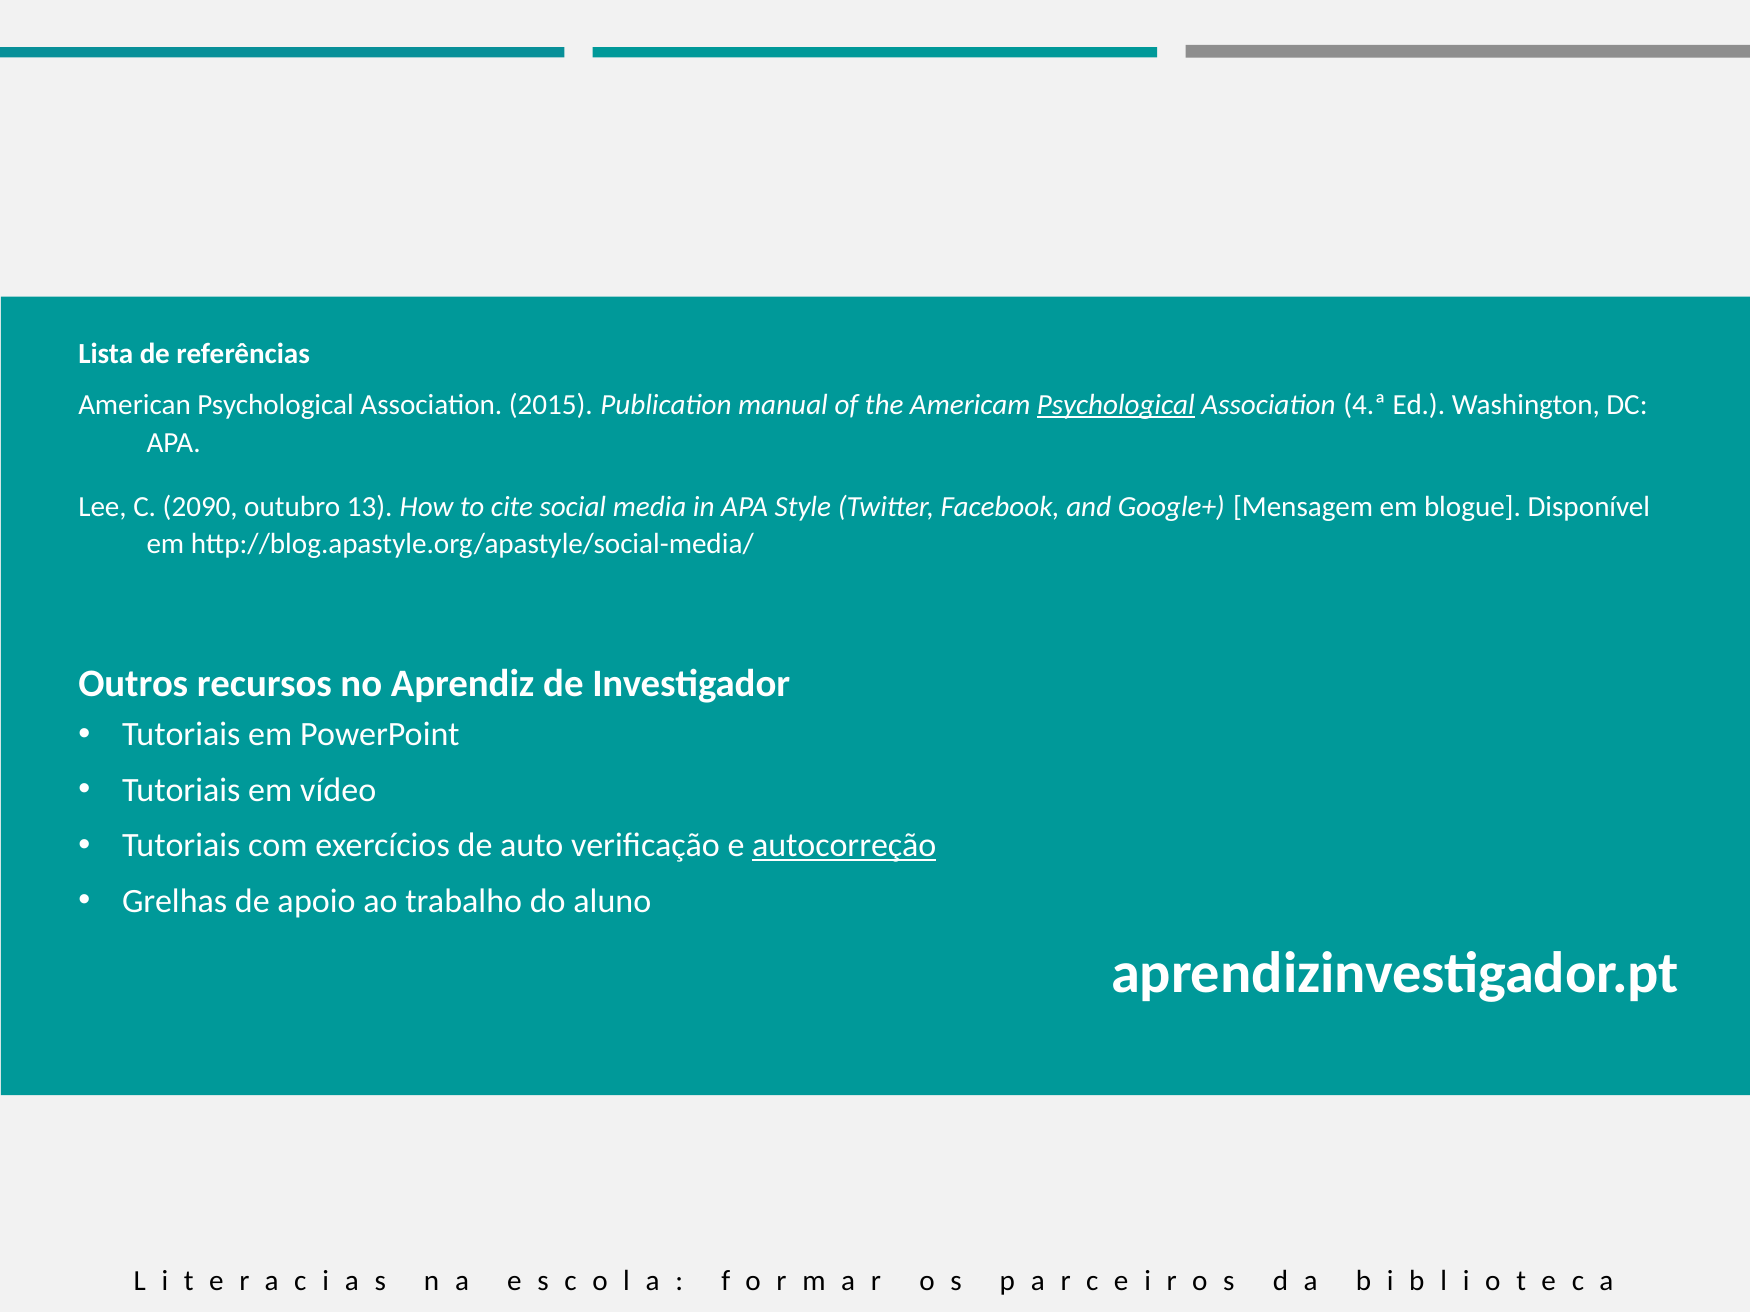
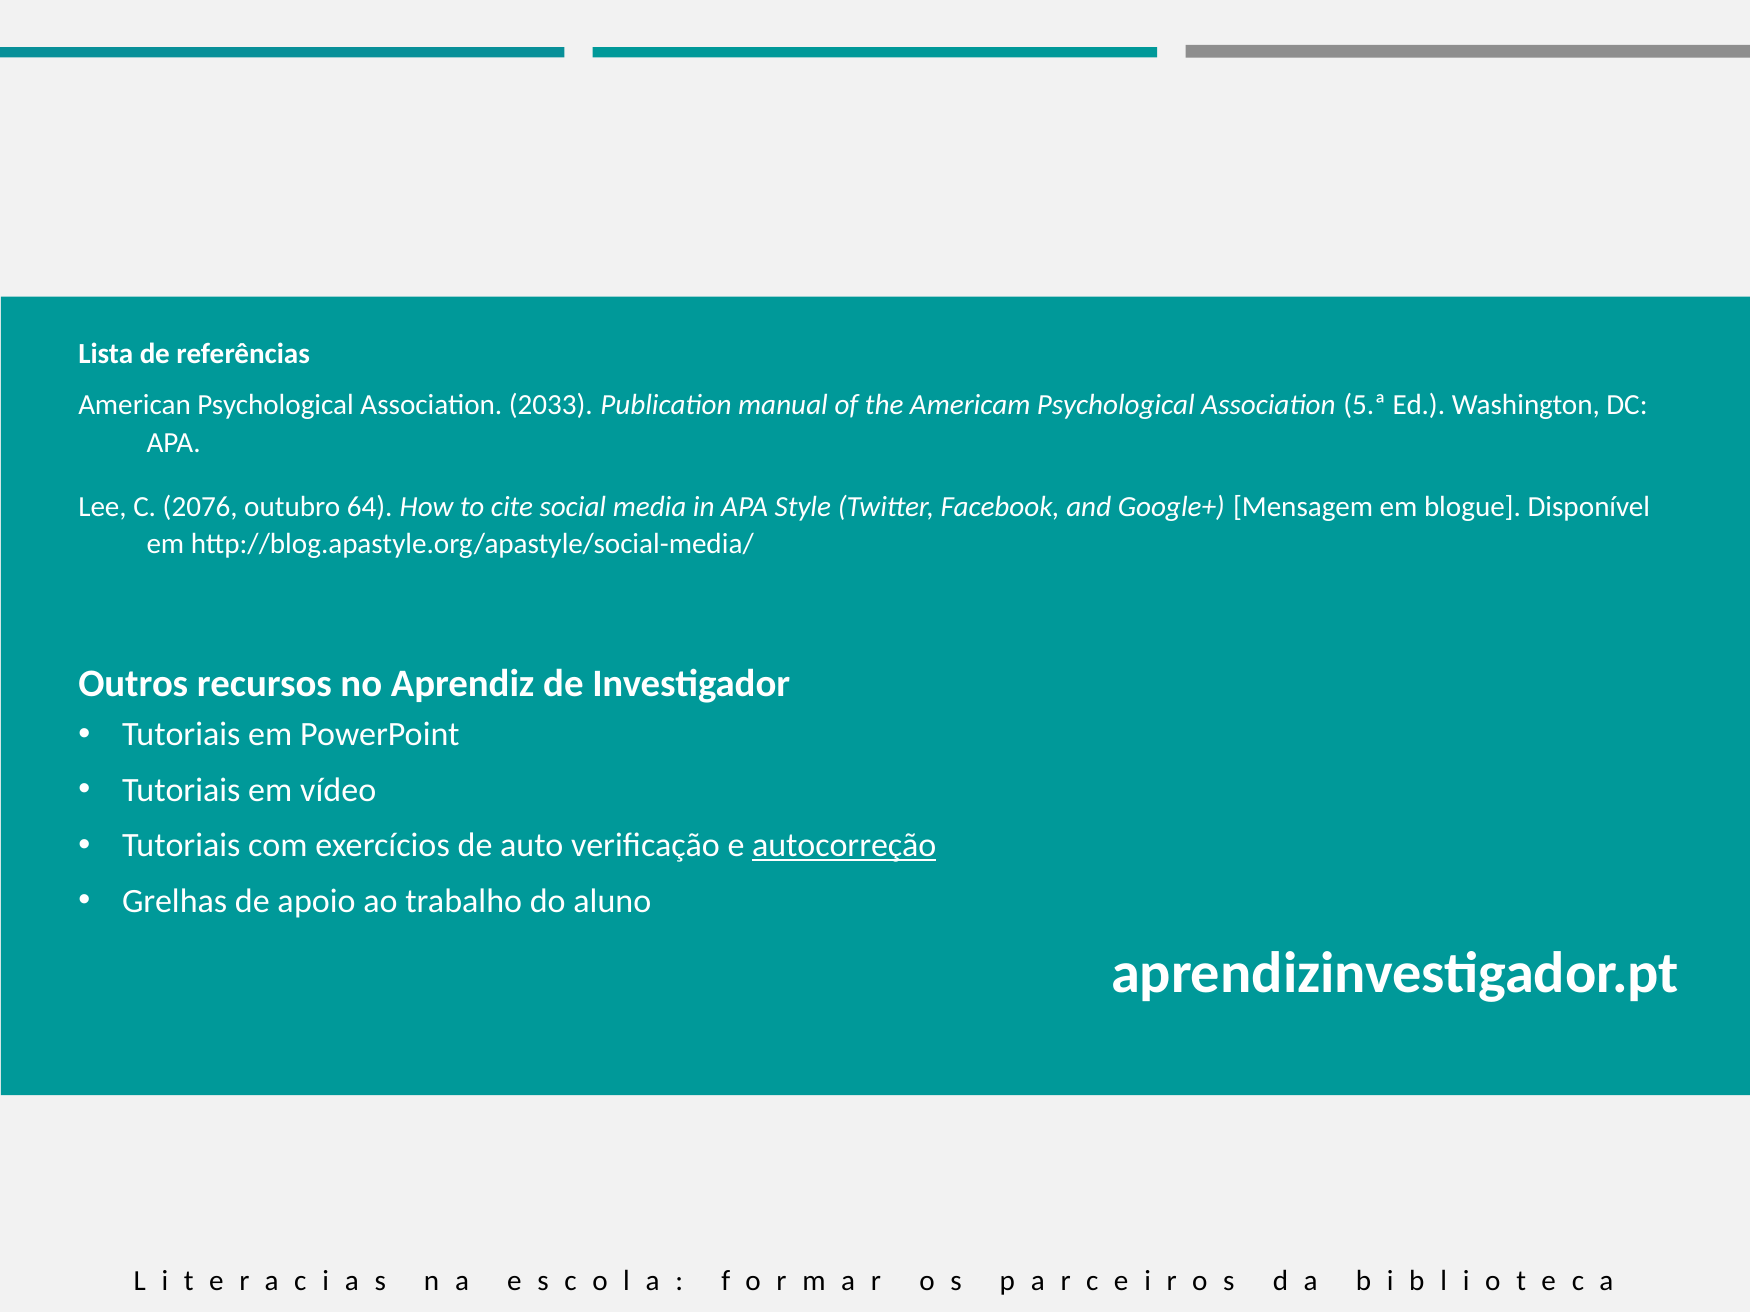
2015: 2015 -> 2033
Psychological at (1116, 405) underline: present -> none
4.ª: 4.ª -> 5.ª
2090: 2090 -> 2076
13: 13 -> 64
